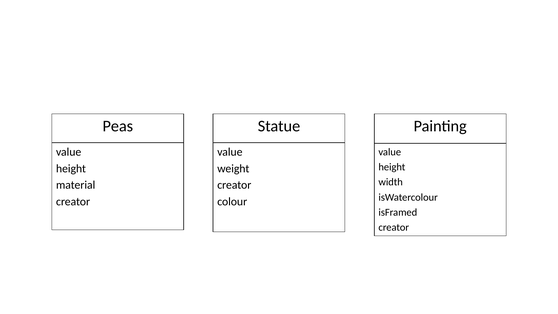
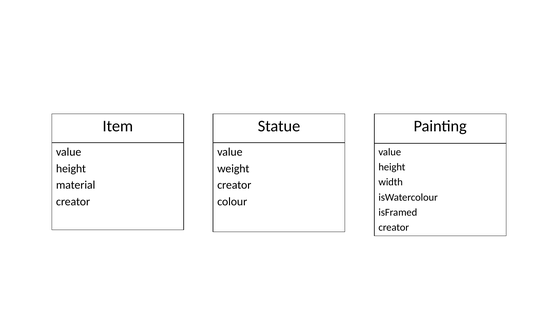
Peas: Peas -> Item
